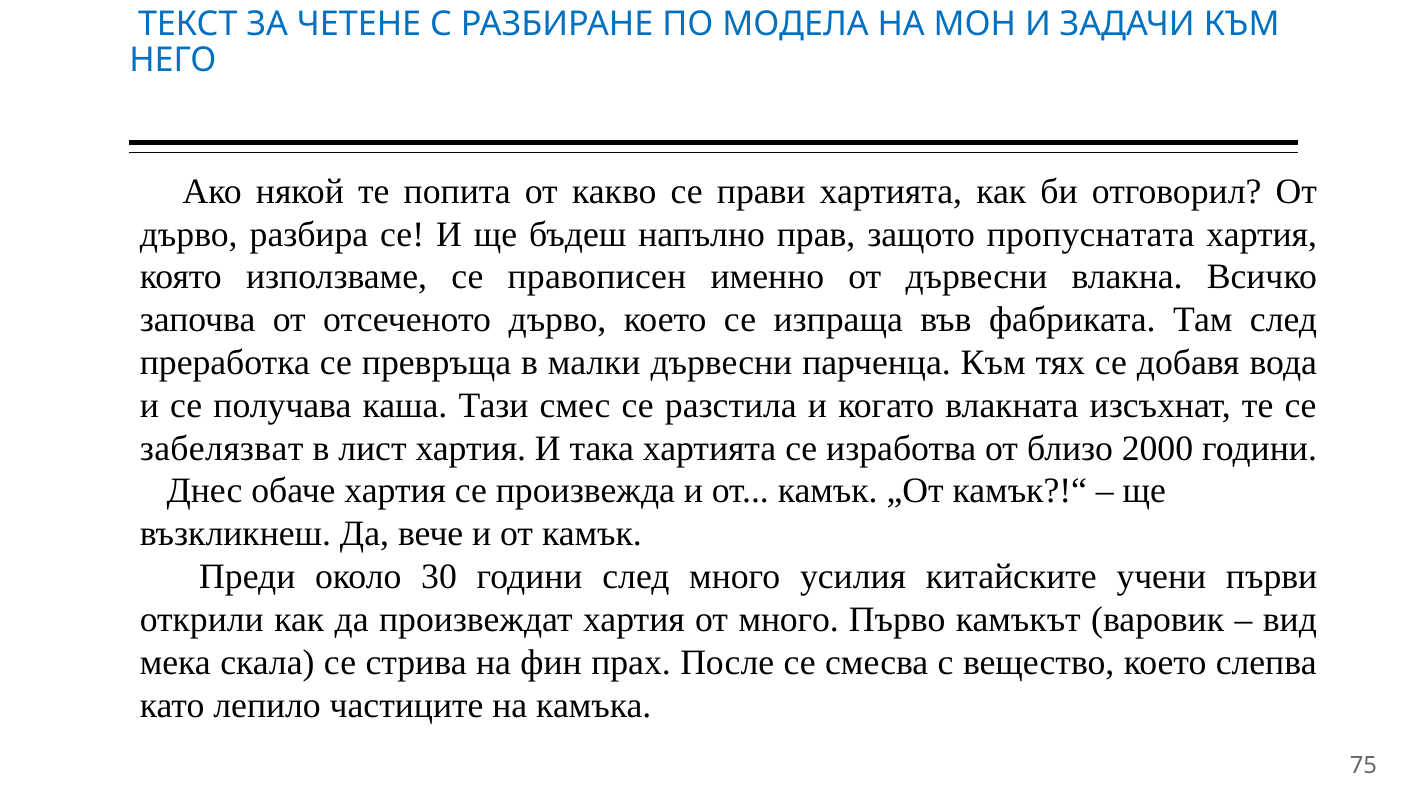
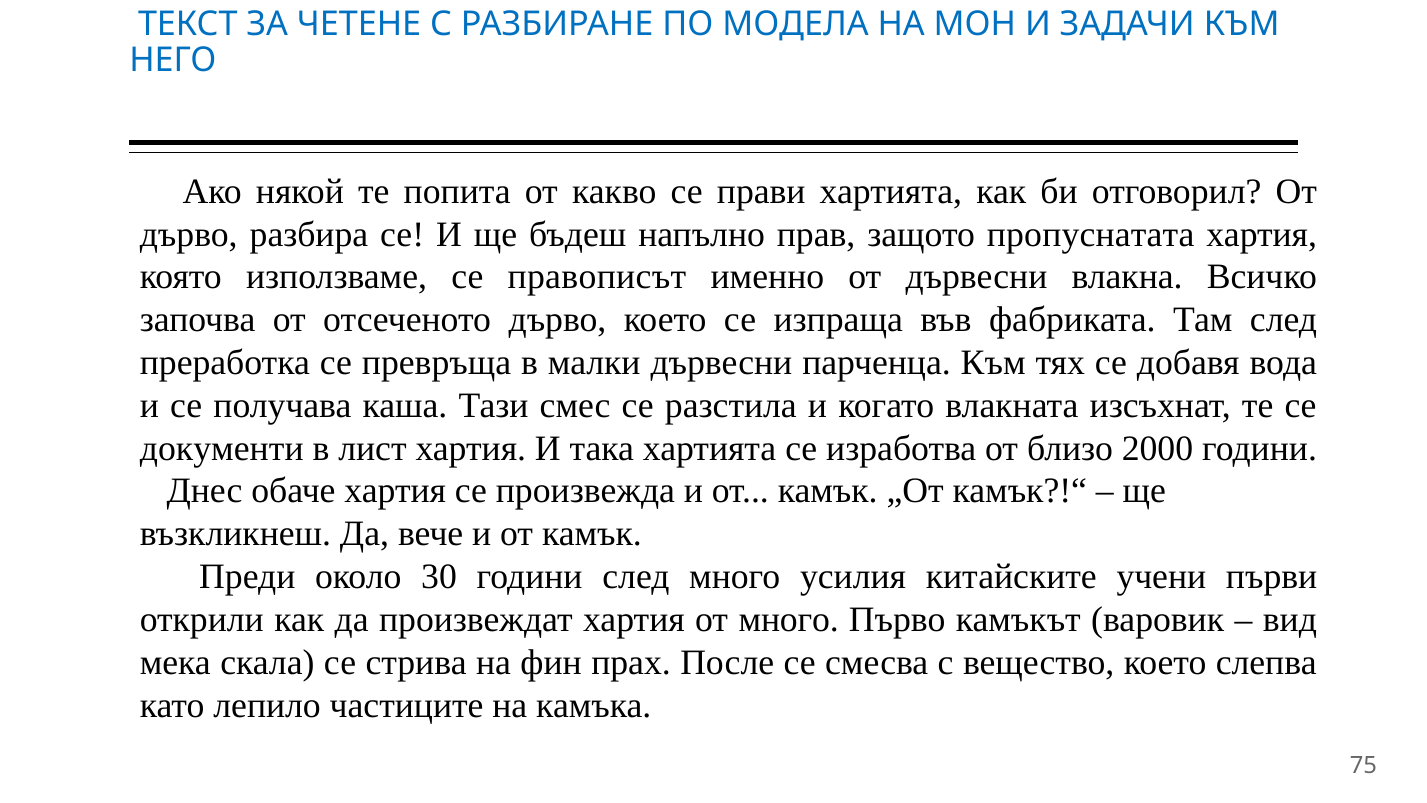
правописен: правописен -> правописът
забелязват: забелязват -> документи
